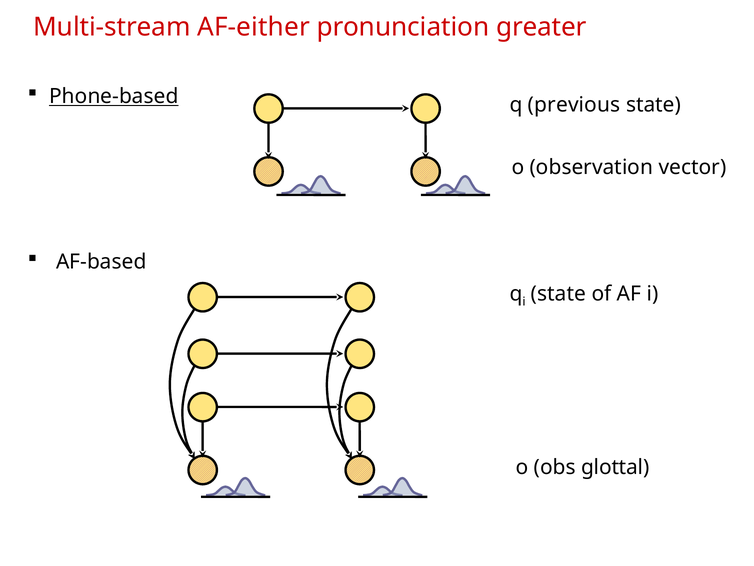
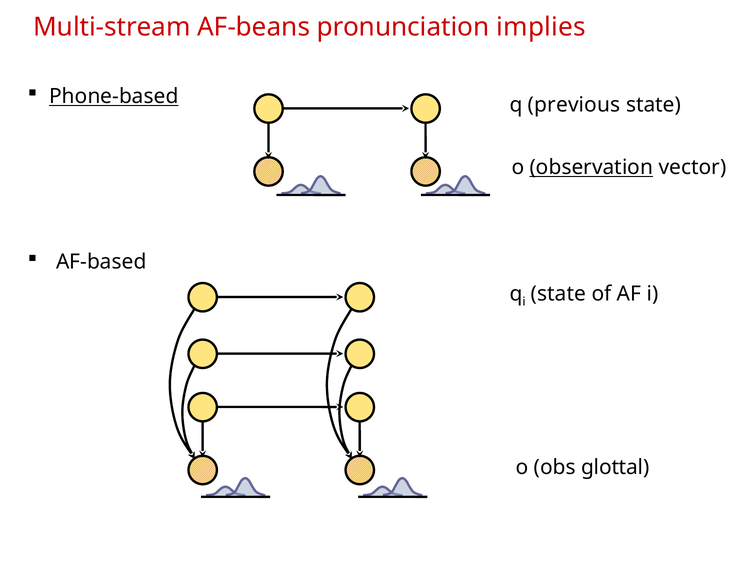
AF-either: AF-either -> AF-beans
greater: greater -> implies
observation underline: none -> present
